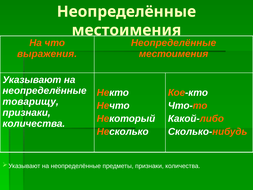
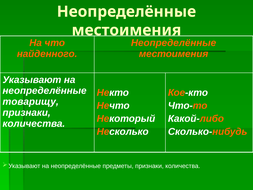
выражения: выражения -> найденного
